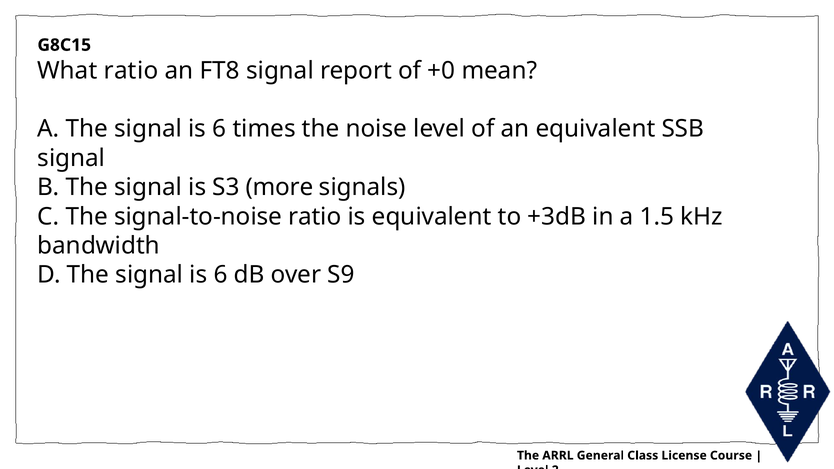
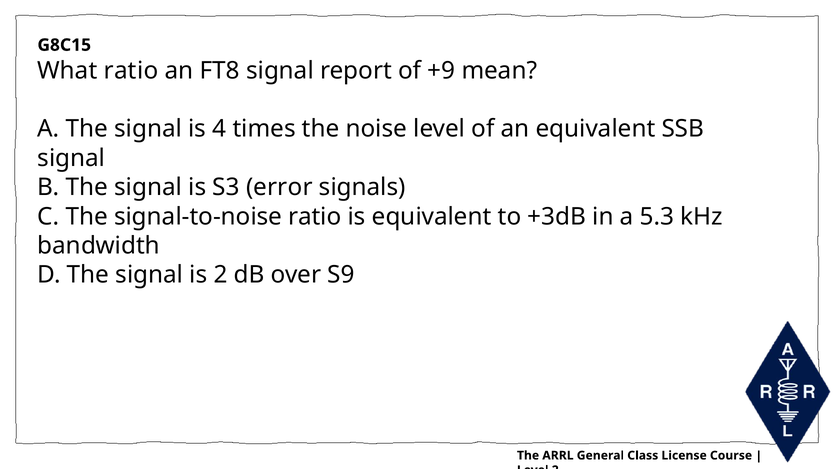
+0: +0 -> +9
6 at (219, 129): 6 -> 4
more: more -> error
1.5: 1.5 -> 5.3
6 at (221, 275): 6 -> 2
